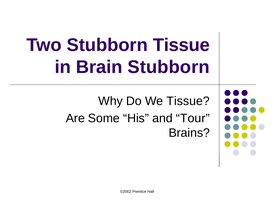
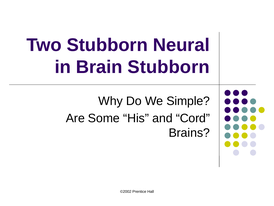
Stubborn Tissue: Tissue -> Neural
We Tissue: Tissue -> Simple
Tour: Tour -> Cord
